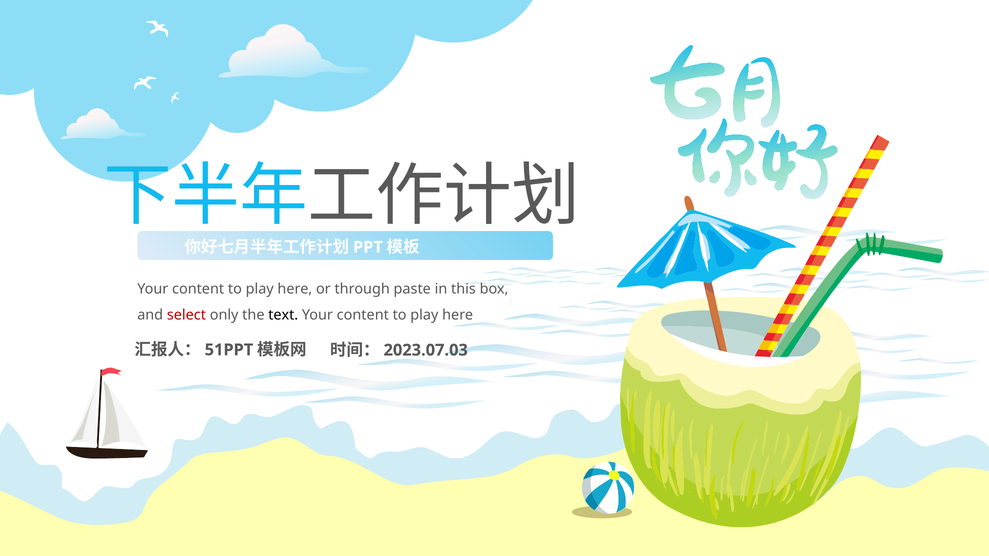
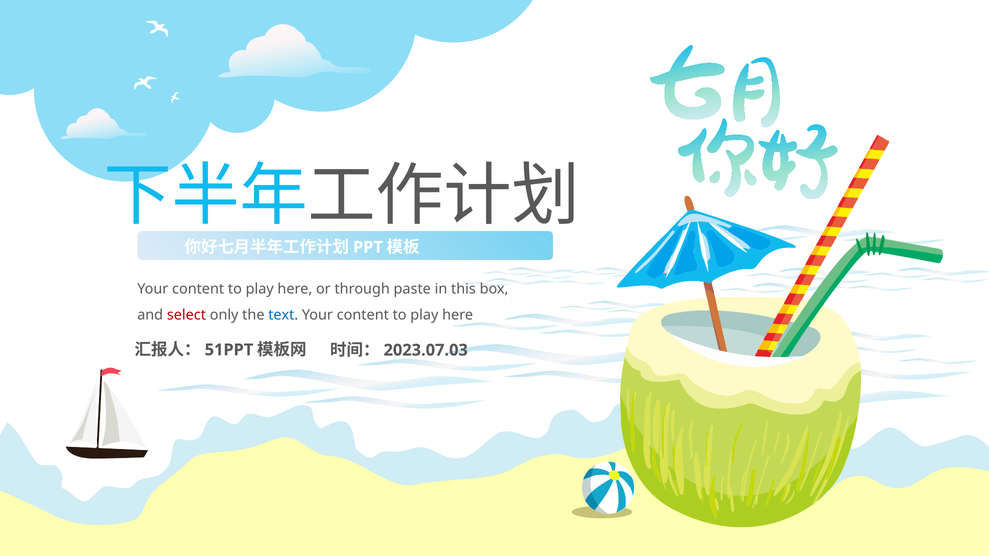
text colour: black -> blue
